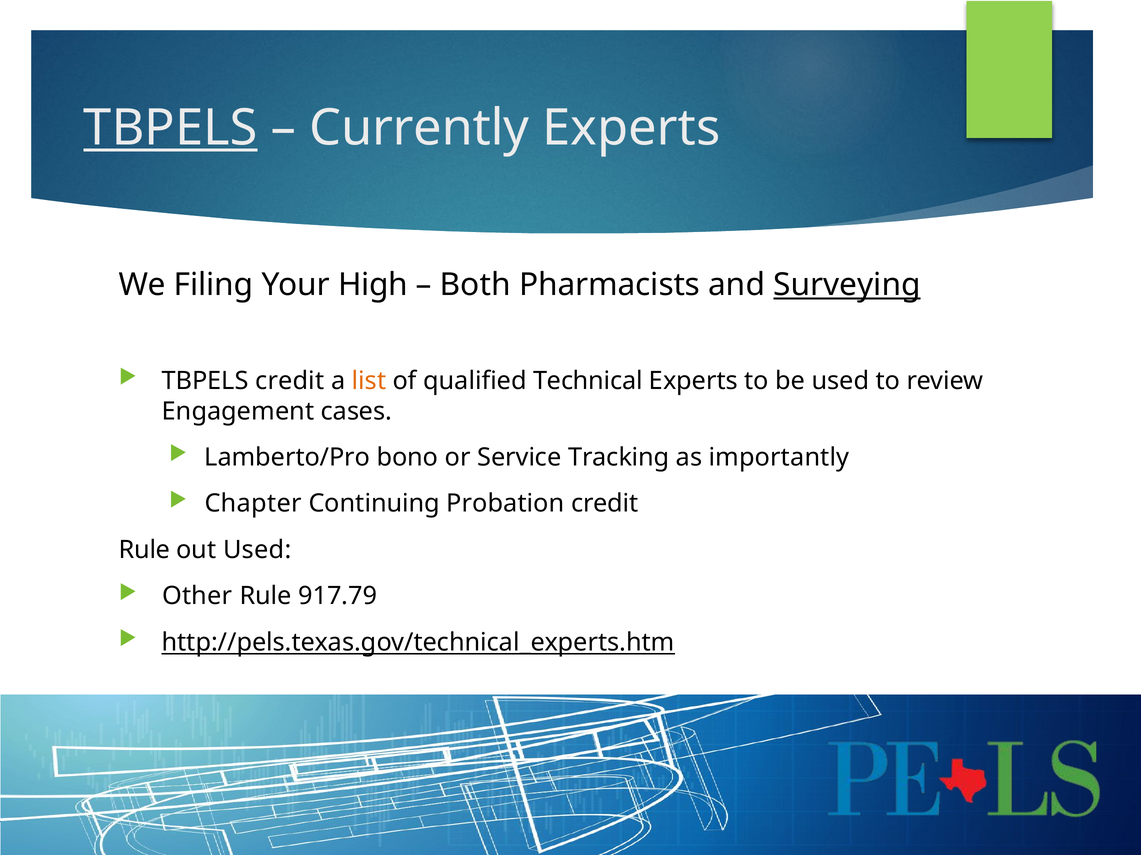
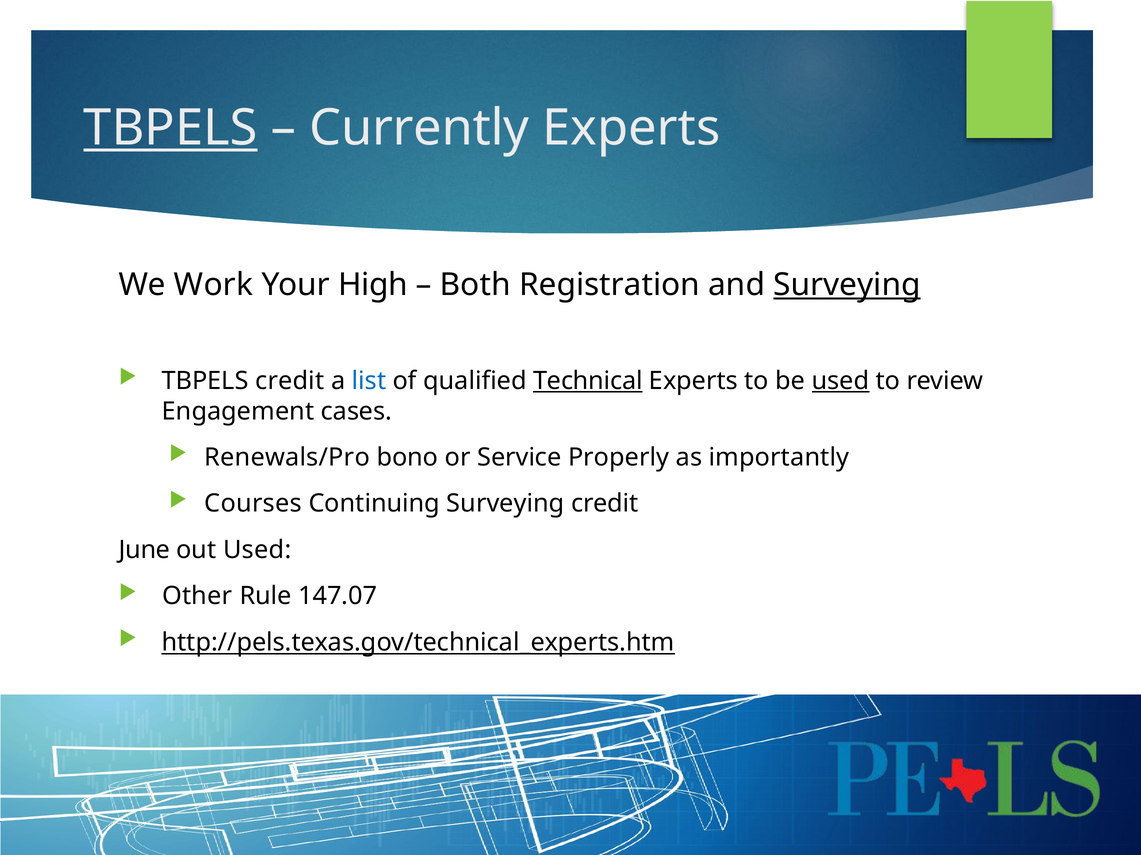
Filing: Filing -> Work
Pharmacists: Pharmacists -> Registration
list colour: orange -> blue
Technical underline: none -> present
used at (841, 381) underline: none -> present
Lamberto/Pro: Lamberto/Pro -> Renewals/Pro
Tracking: Tracking -> Properly
Chapter: Chapter -> Courses
Continuing Probation: Probation -> Surveying
Rule at (144, 550): Rule -> June
917.79: 917.79 -> 147.07
